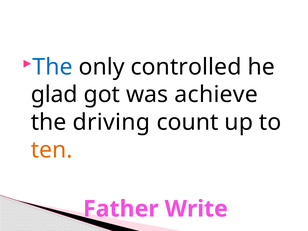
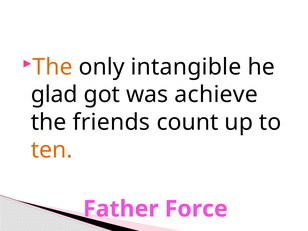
The at (53, 67) colour: blue -> orange
controlled: controlled -> intangible
driving: driving -> friends
Write: Write -> Force
